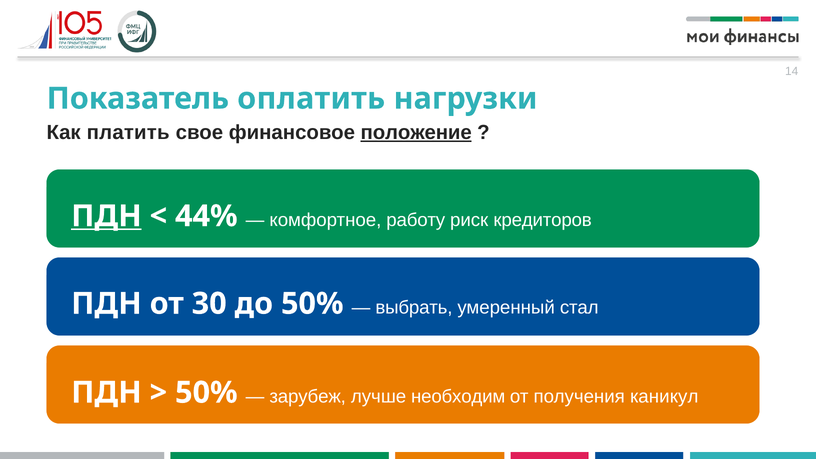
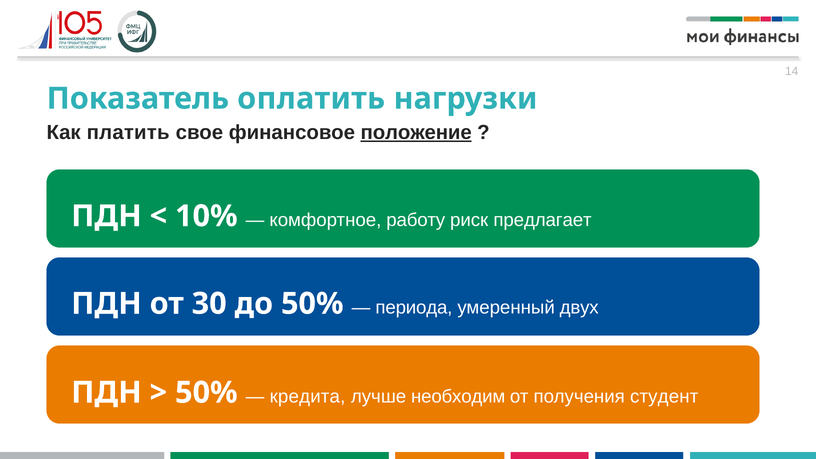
ПДН at (106, 216) underline: present -> none
44%: 44% -> 10%
кредиторов: кредиторов -> предлагает
выбрать: выбрать -> периода
стал: стал -> двух
зарубеж: зарубеж -> кредита
каникул: каникул -> студент
